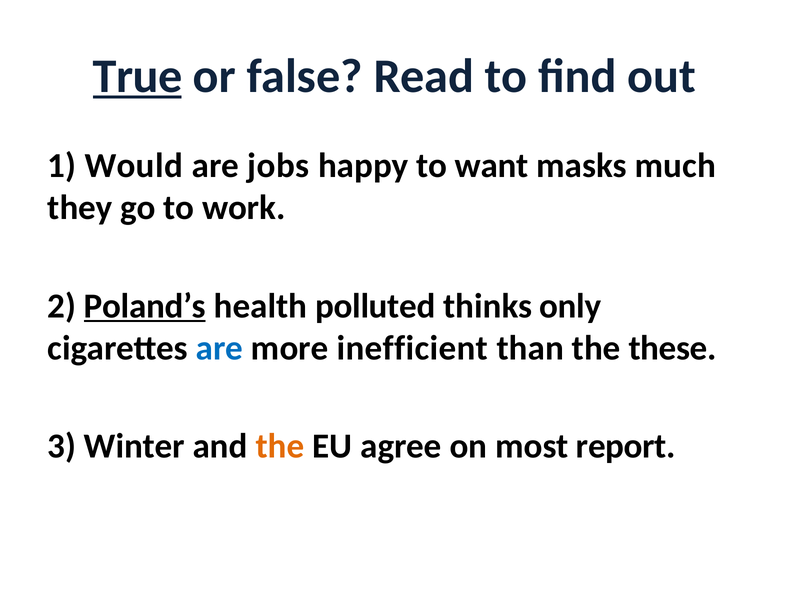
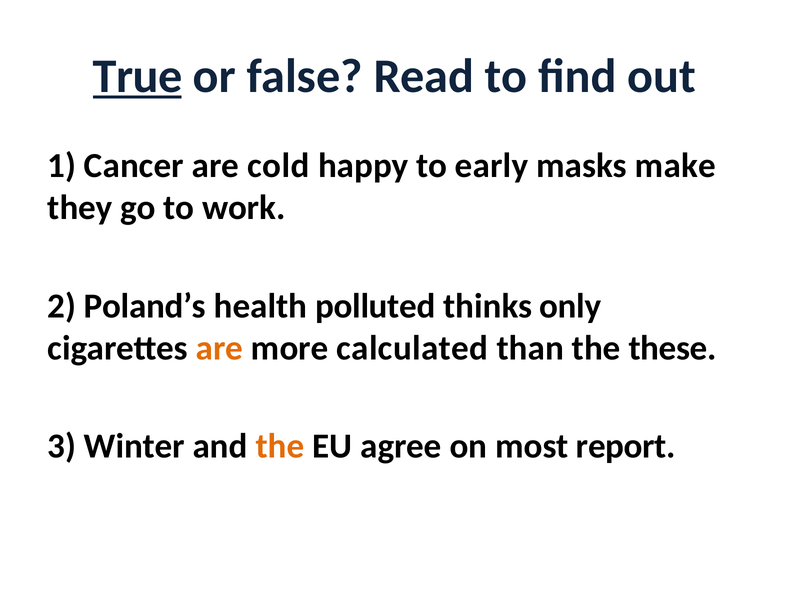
Would: Would -> Cancer
jobs: jobs -> cold
want: want -> early
much: much -> make
Poland’s underline: present -> none
are at (219, 348) colour: blue -> orange
inefficient: inefficient -> calculated
